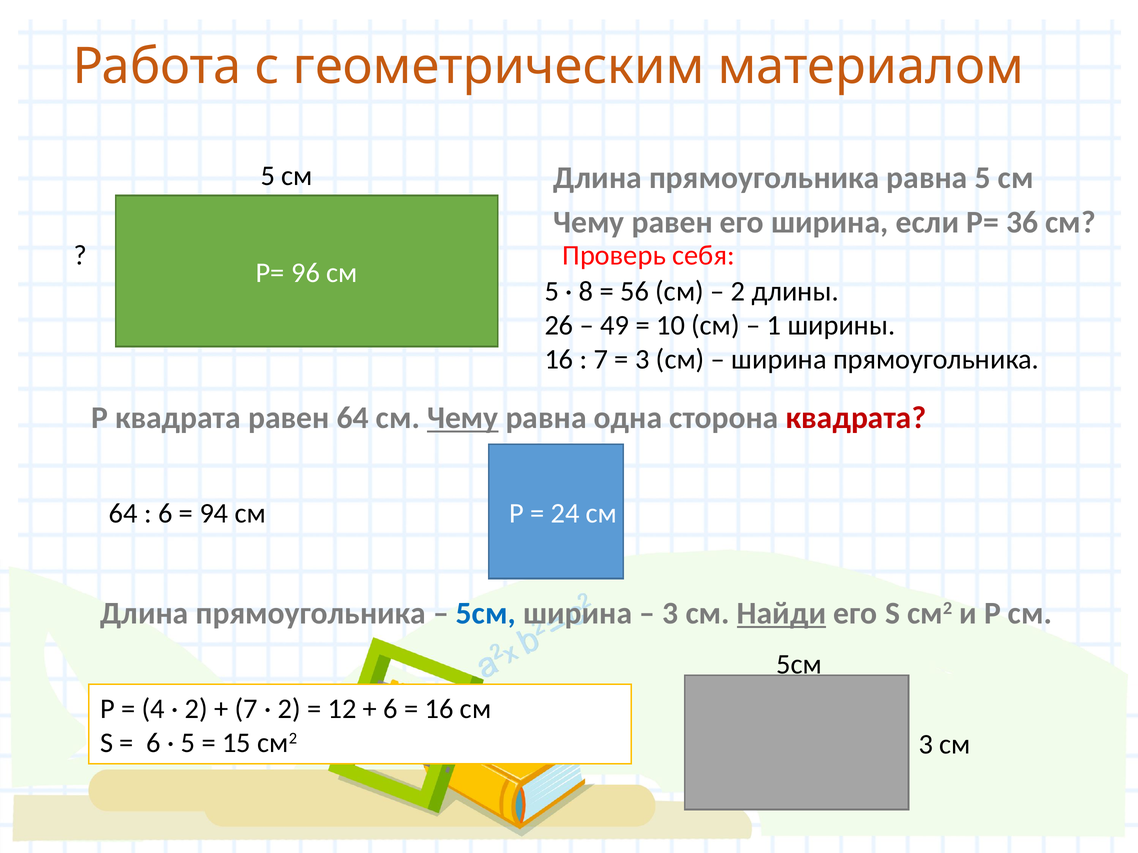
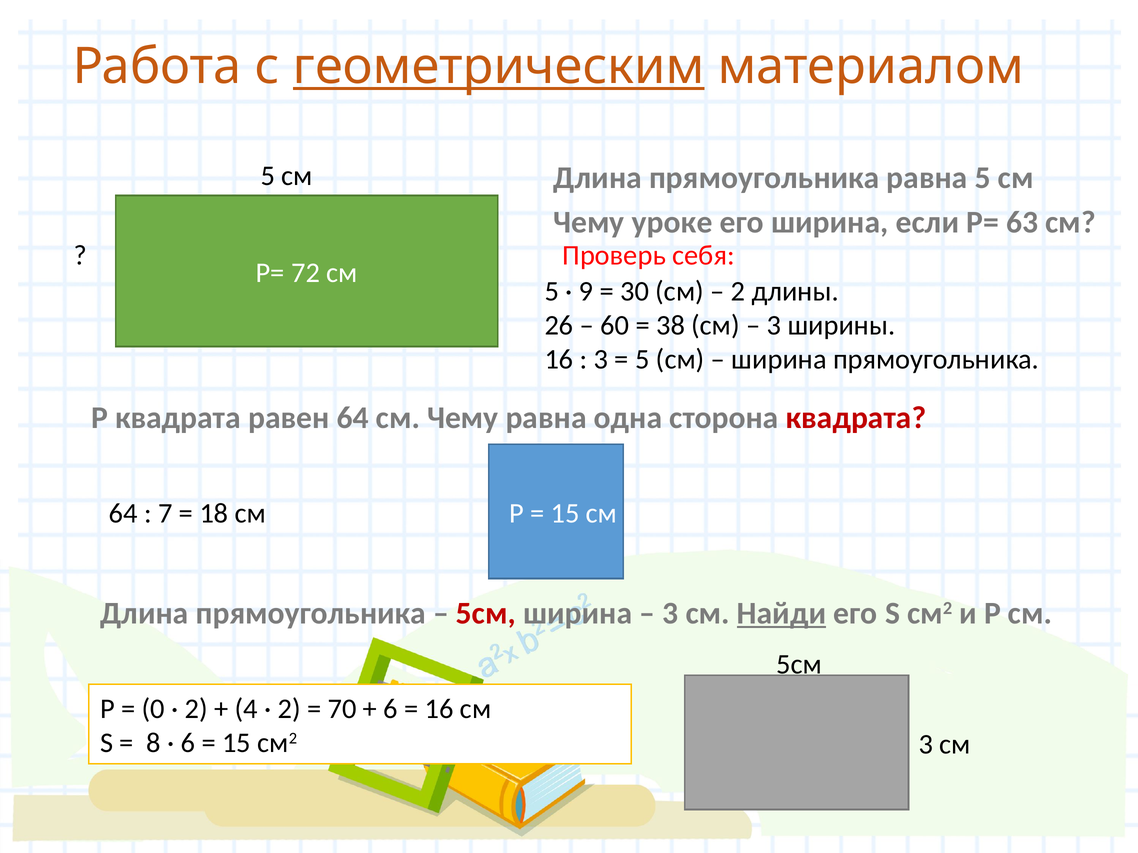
геометрическим underline: none -> present
Чему равен: равен -> уроке
36: 36 -> 63
96: 96 -> 72
8: 8 -> 9
56: 56 -> 30
49: 49 -> 60
10: 10 -> 38
1 at (774, 325): 1 -> 3
7 at (601, 360): 7 -> 3
3 at (642, 360): 3 -> 5
Чему at (463, 418) underline: present -> none
6 at (165, 514): 6 -> 7
94: 94 -> 18
24 at (565, 514): 24 -> 15
5см at (486, 614) colour: blue -> red
4: 4 -> 0
7 at (246, 709): 7 -> 4
12: 12 -> 70
6 at (154, 743): 6 -> 8
5 at (188, 743): 5 -> 6
